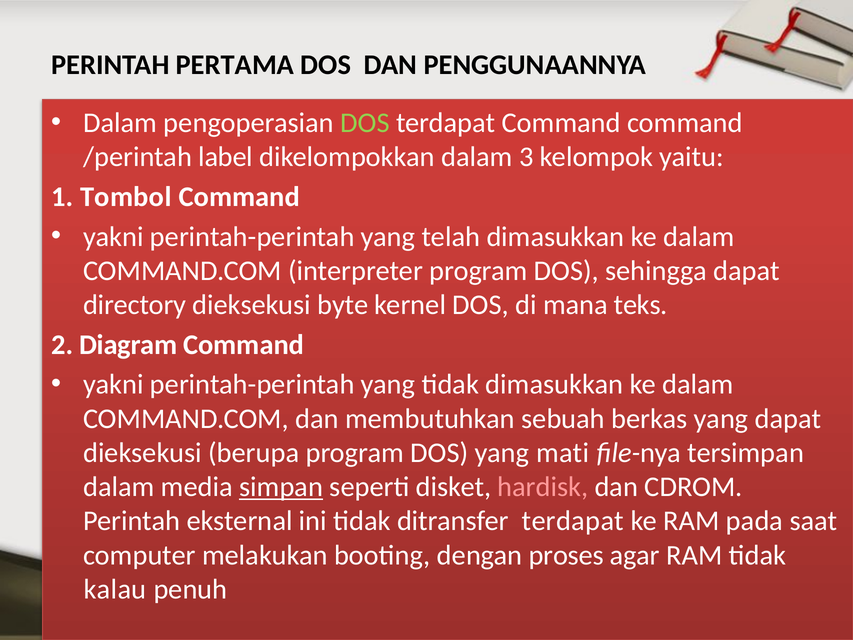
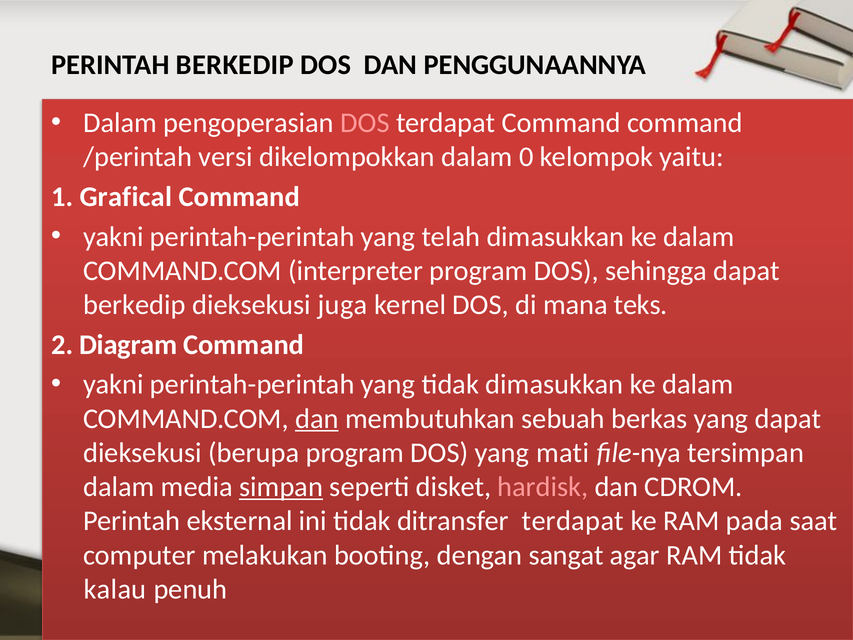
PERINTAH PERTAMA: PERTAMA -> BERKEDIP
DOS at (365, 123) colour: light green -> pink
label: label -> versi
3: 3 -> 0
Tombol: Tombol -> Grafical
directory at (135, 305): directory -> berkedip
byte: byte -> juga
dan at (317, 418) underline: none -> present
proses: proses -> sangat
